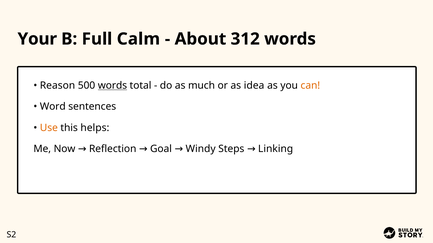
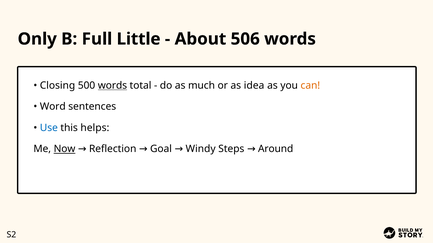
Your: Your -> Only
Calm: Calm -> Little
312: 312 -> 506
Reason: Reason -> Closing
Use colour: orange -> blue
Now underline: none -> present
Linking: Linking -> Around
